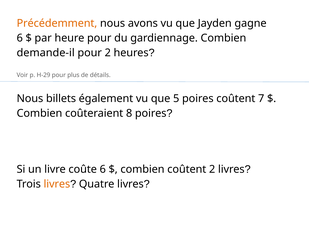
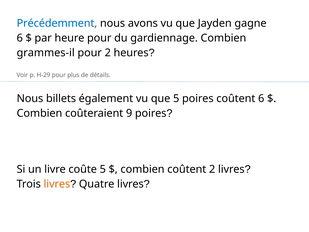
Précédemment colour: orange -> blue
demande-il: demande-il -> grammes-il
coûtent 7: 7 -> 6
8: 8 -> 9
coûte 6: 6 -> 5
